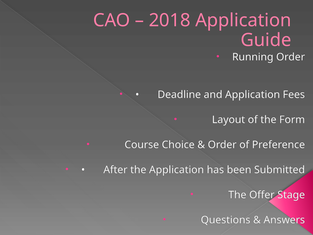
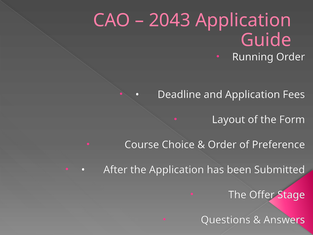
2018: 2018 -> 2043
